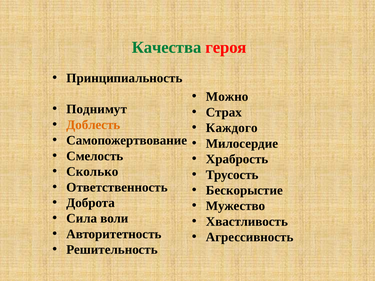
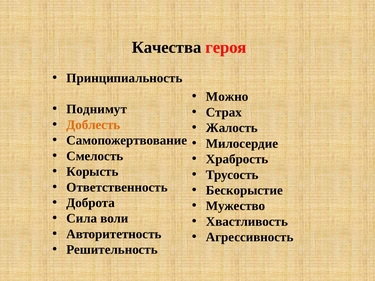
Качества colour: green -> black
Каждого: Каждого -> Жалость
Сколько: Сколько -> Корысть
